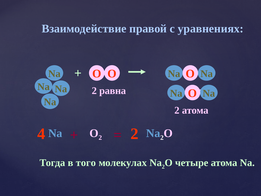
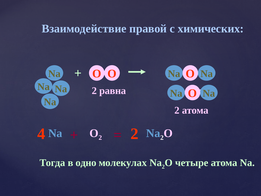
уравнениях: уравнениях -> химических
того: того -> одно
